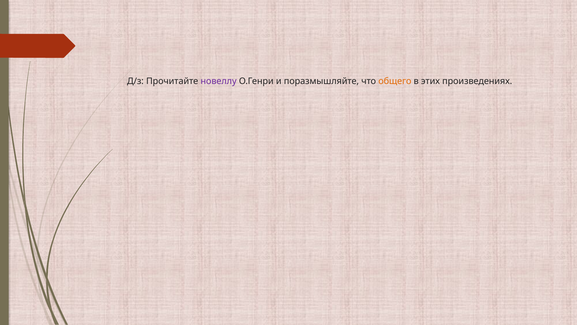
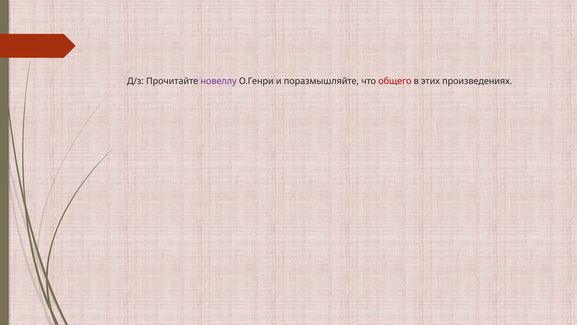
общего colour: orange -> red
